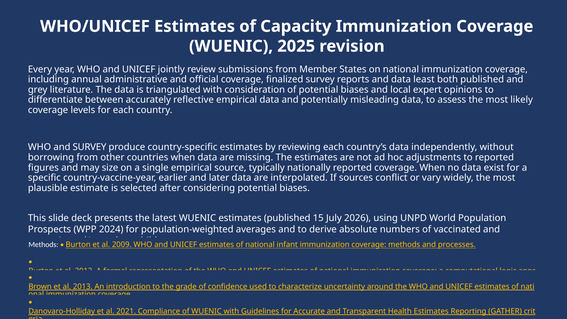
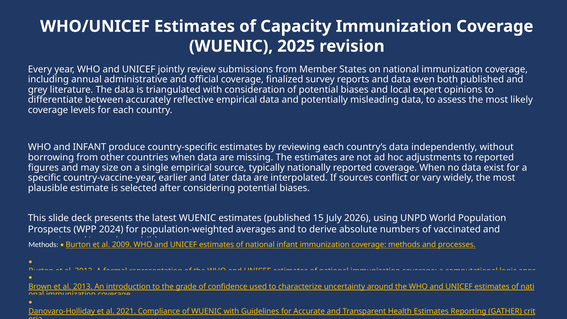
least: least -> even
and SURVEY: SURVEY -> INFANT
